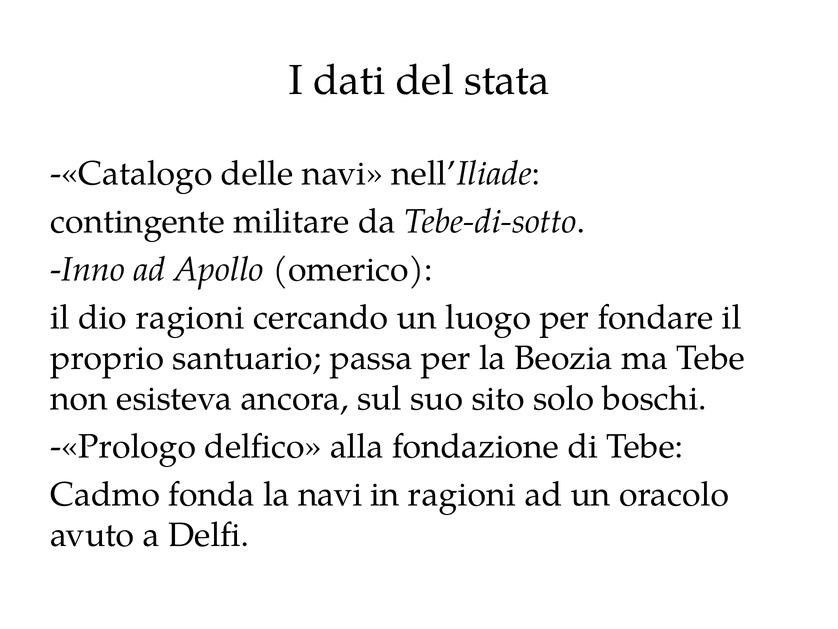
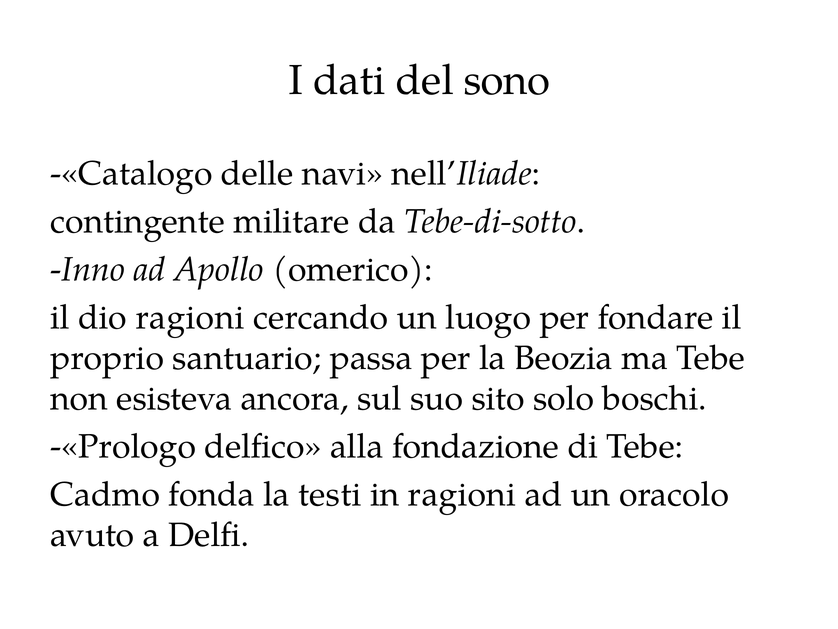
stata: stata -> sono
la navi: navi -> testi
